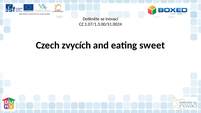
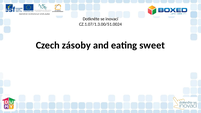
zvycích: zvycích -> zásoby
